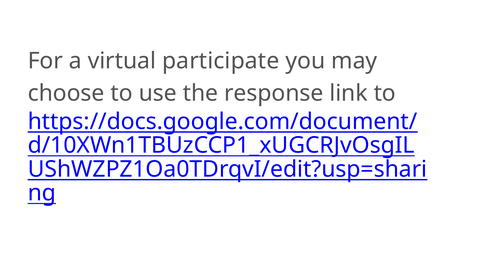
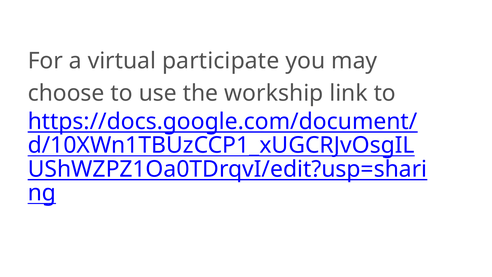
response: response -> workship
